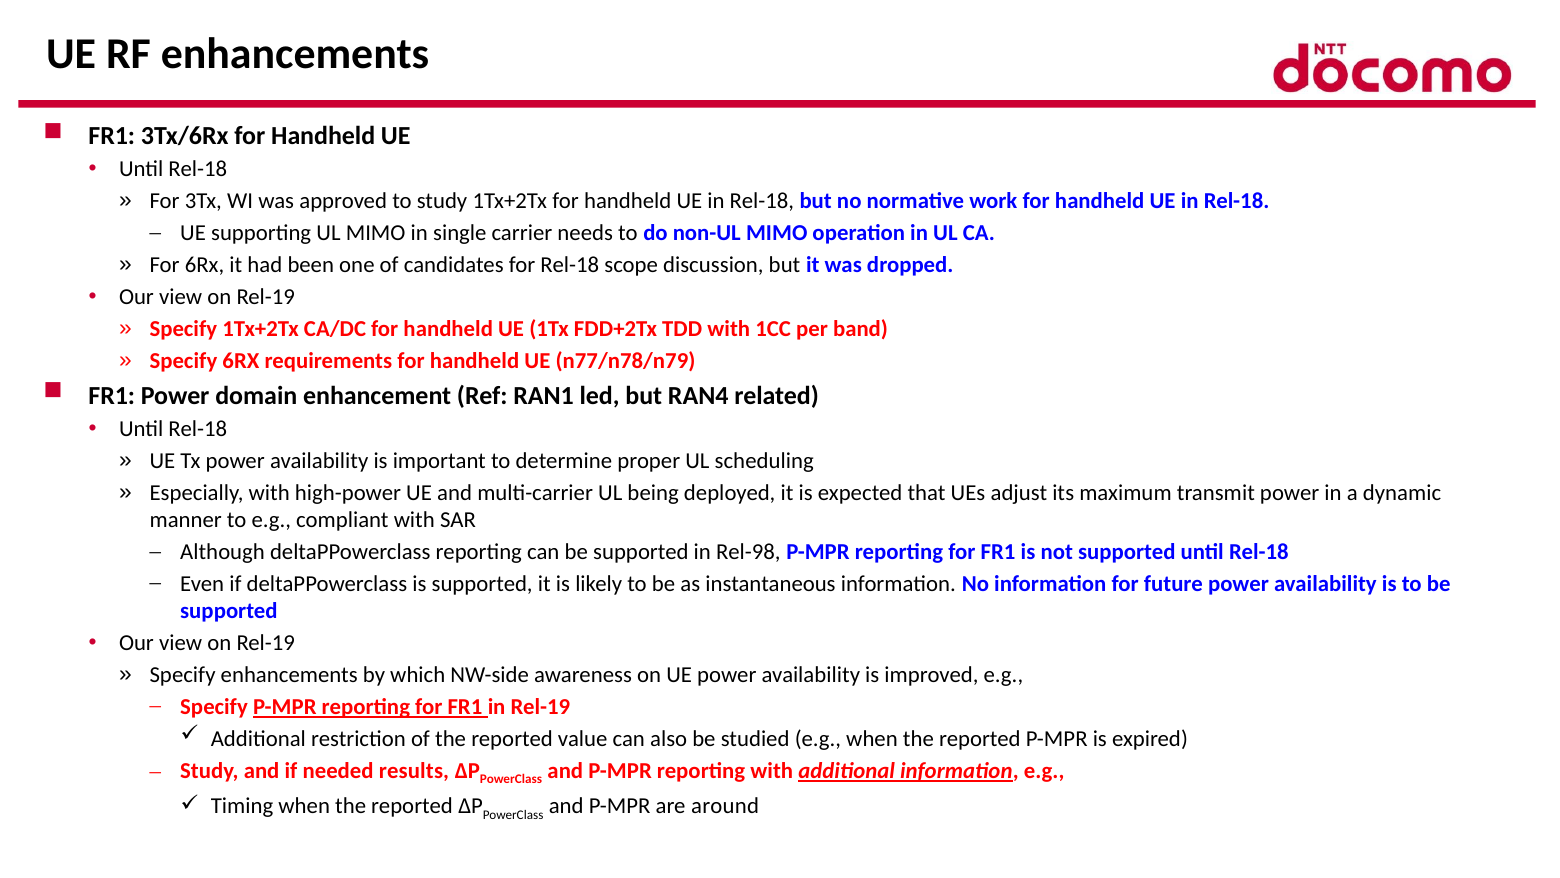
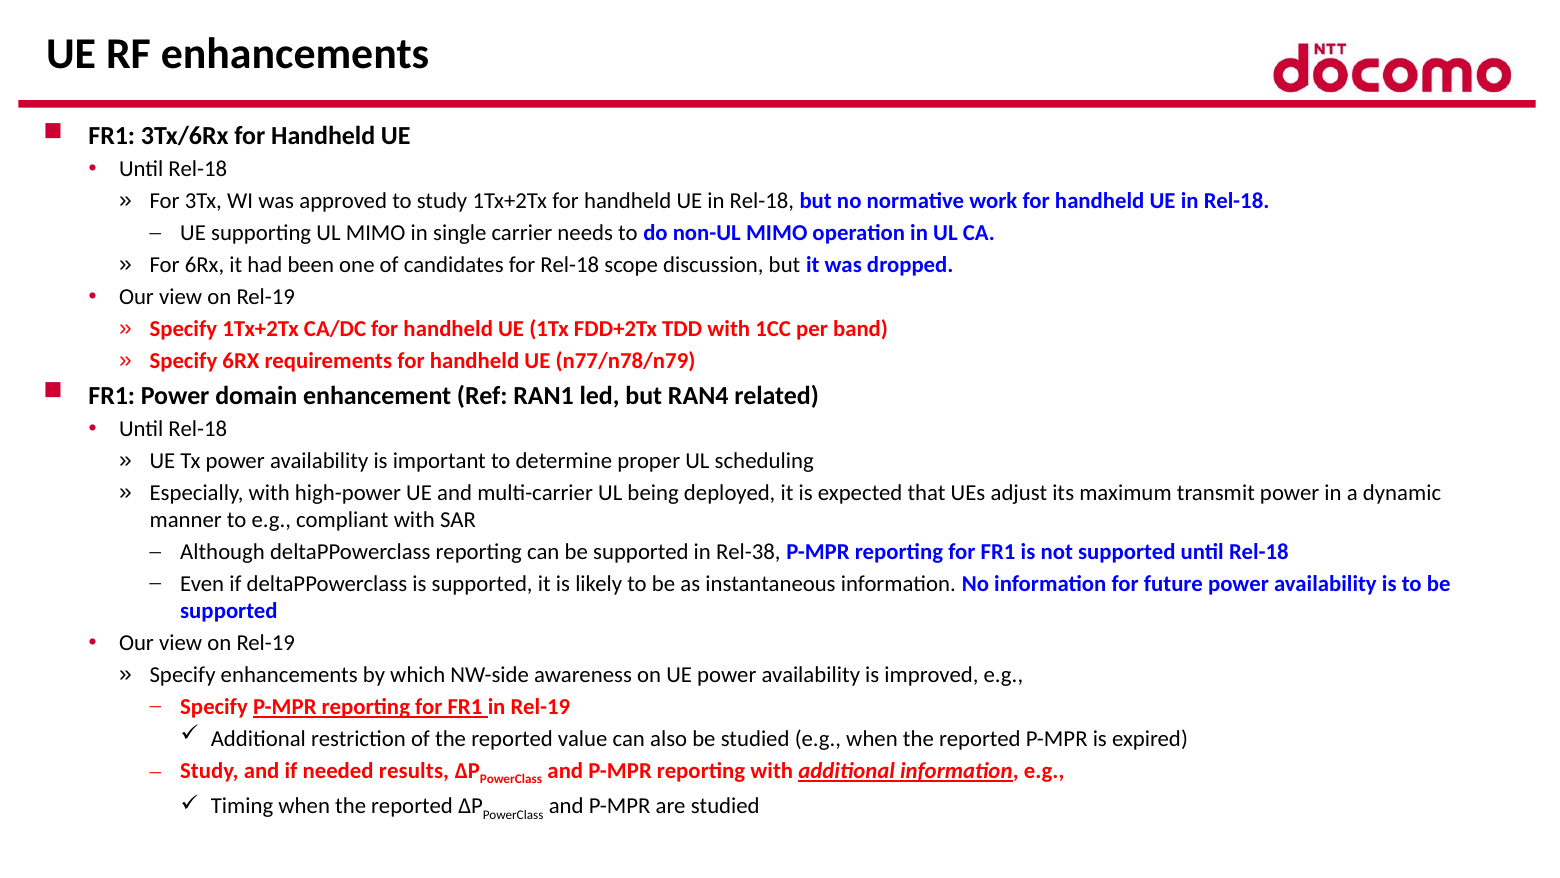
Rel-98: Rel-98 -> Rel-38
are around: around -> studied
